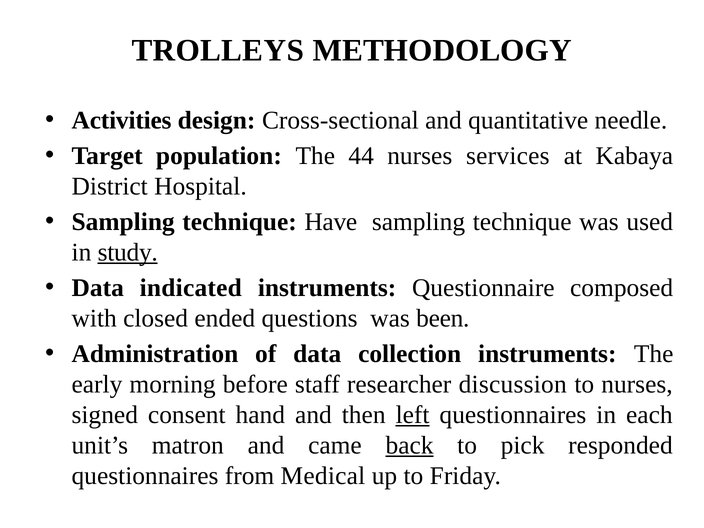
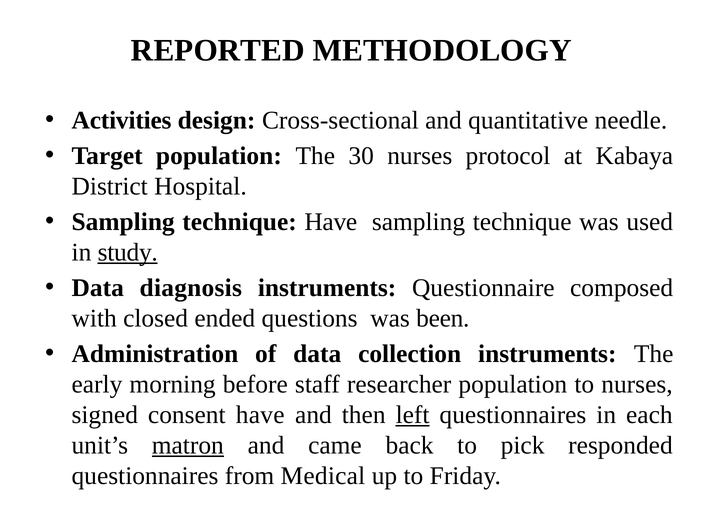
TROLLEYS: TROLLEYS -> REPORTED
44: 44 -> 30
services: services -> protocol
indicated: indicated -> diagnosis
researcher discussion: discussion -> population
consent hand: hand -> have
matron underline: none -> present
back underline: present -> none
